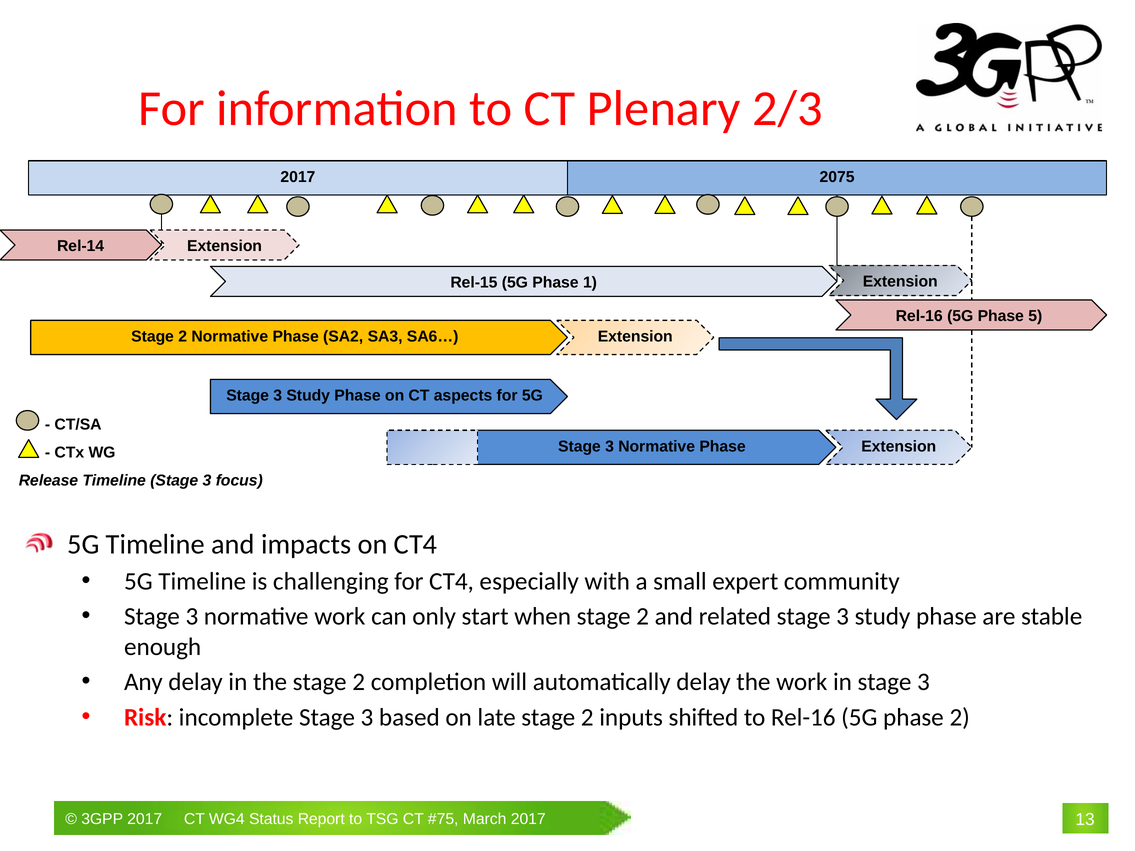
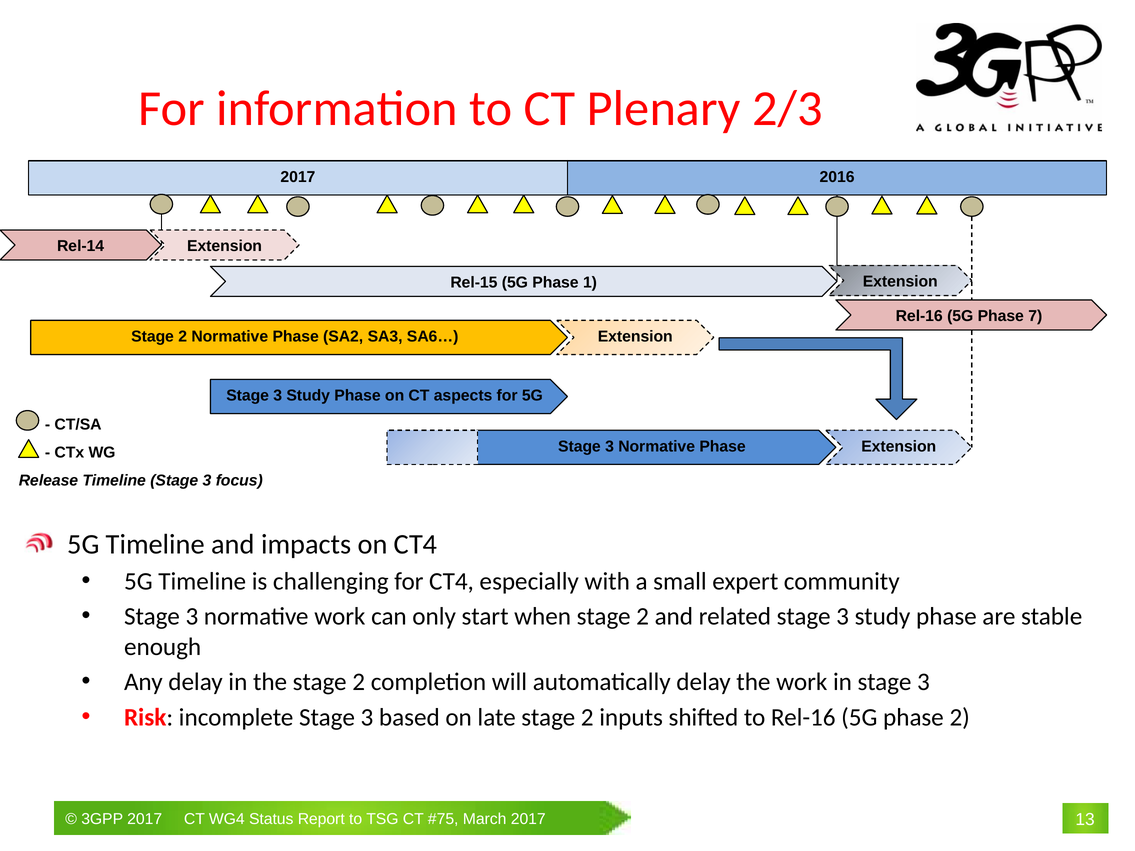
2075: 2075 -> 2016
5: 5 -> 7
